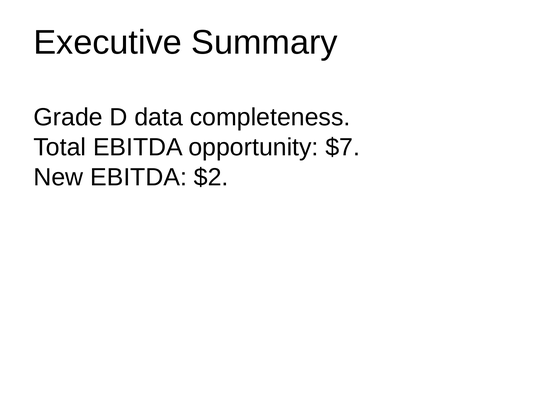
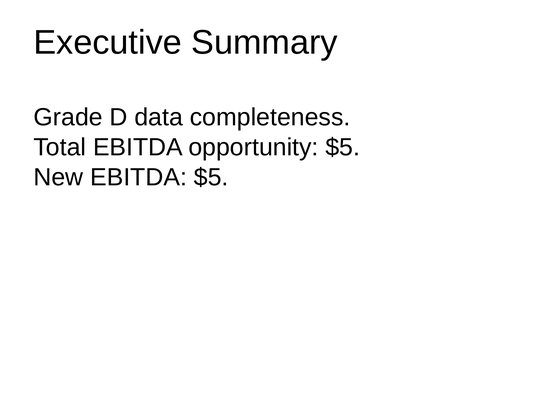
opportunity $7: $7 -> $5
EBITDA $2: $2 -> $5
